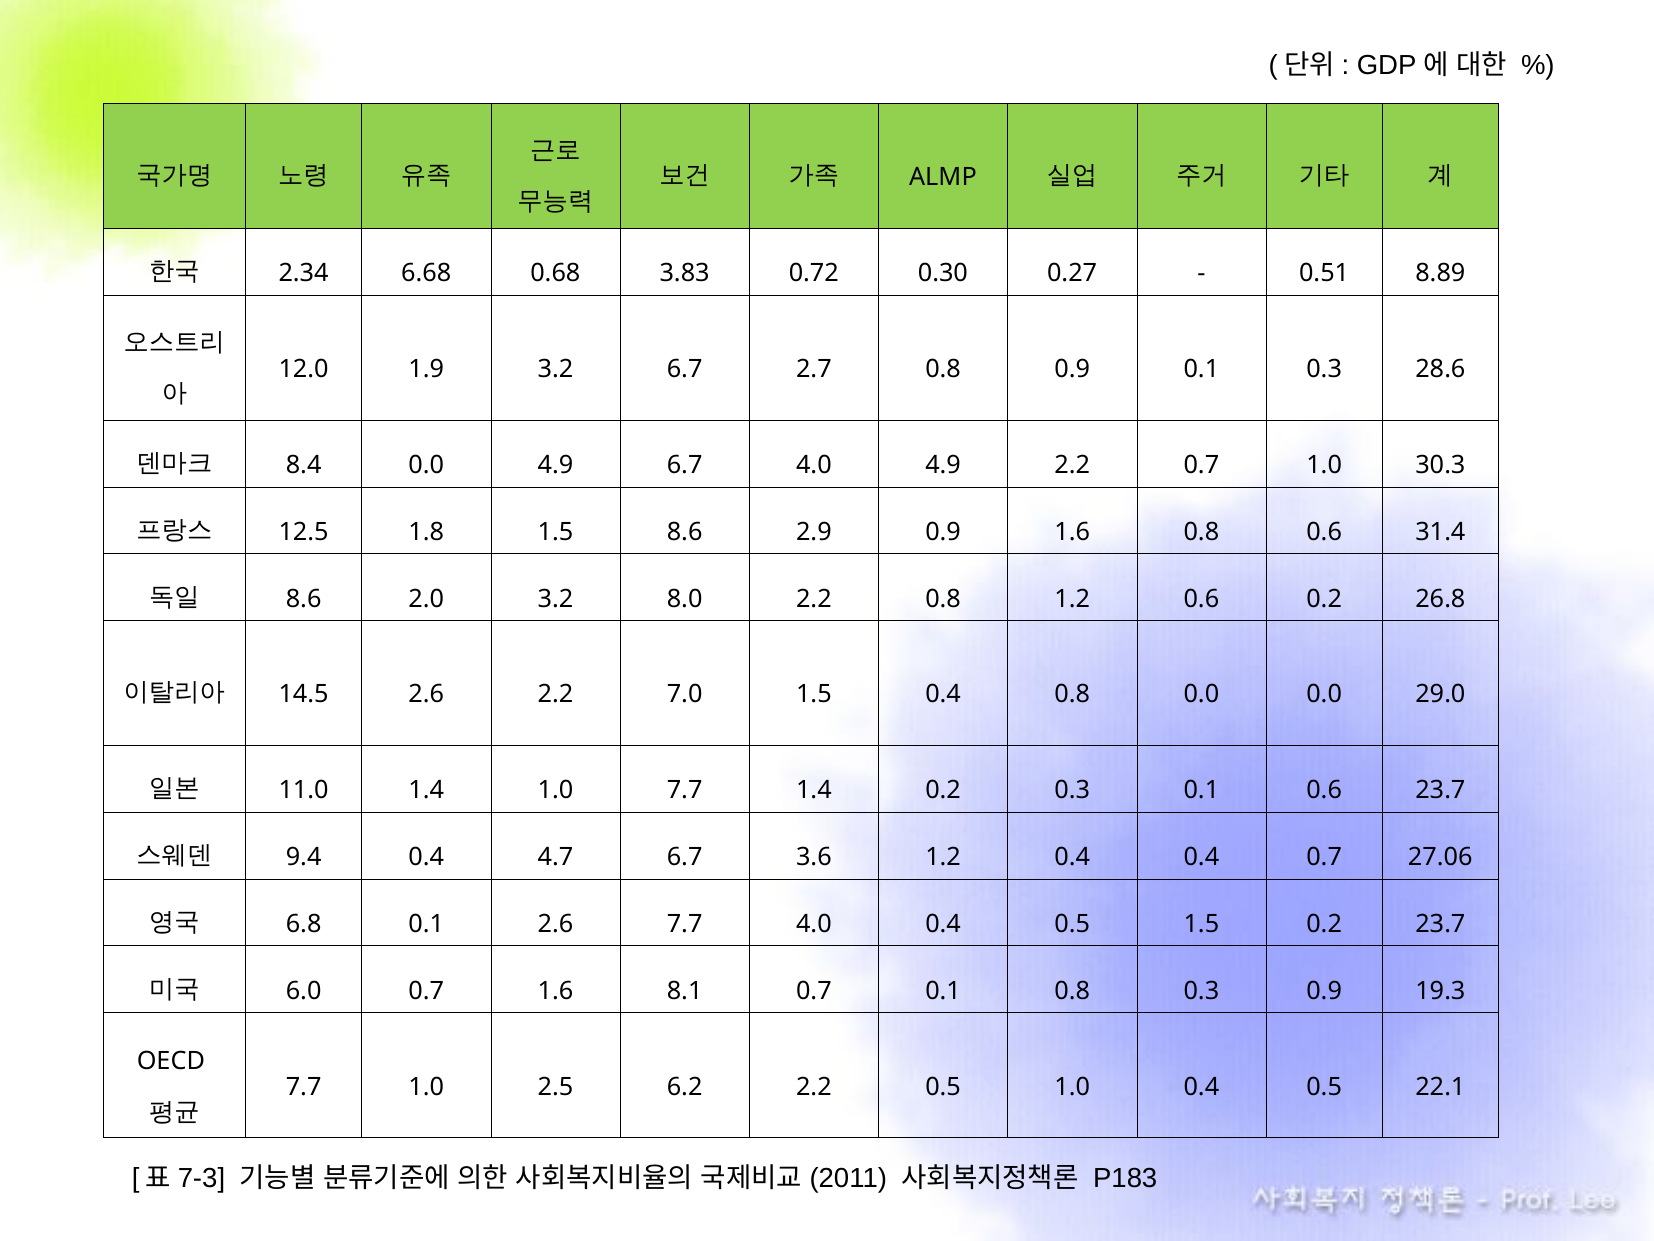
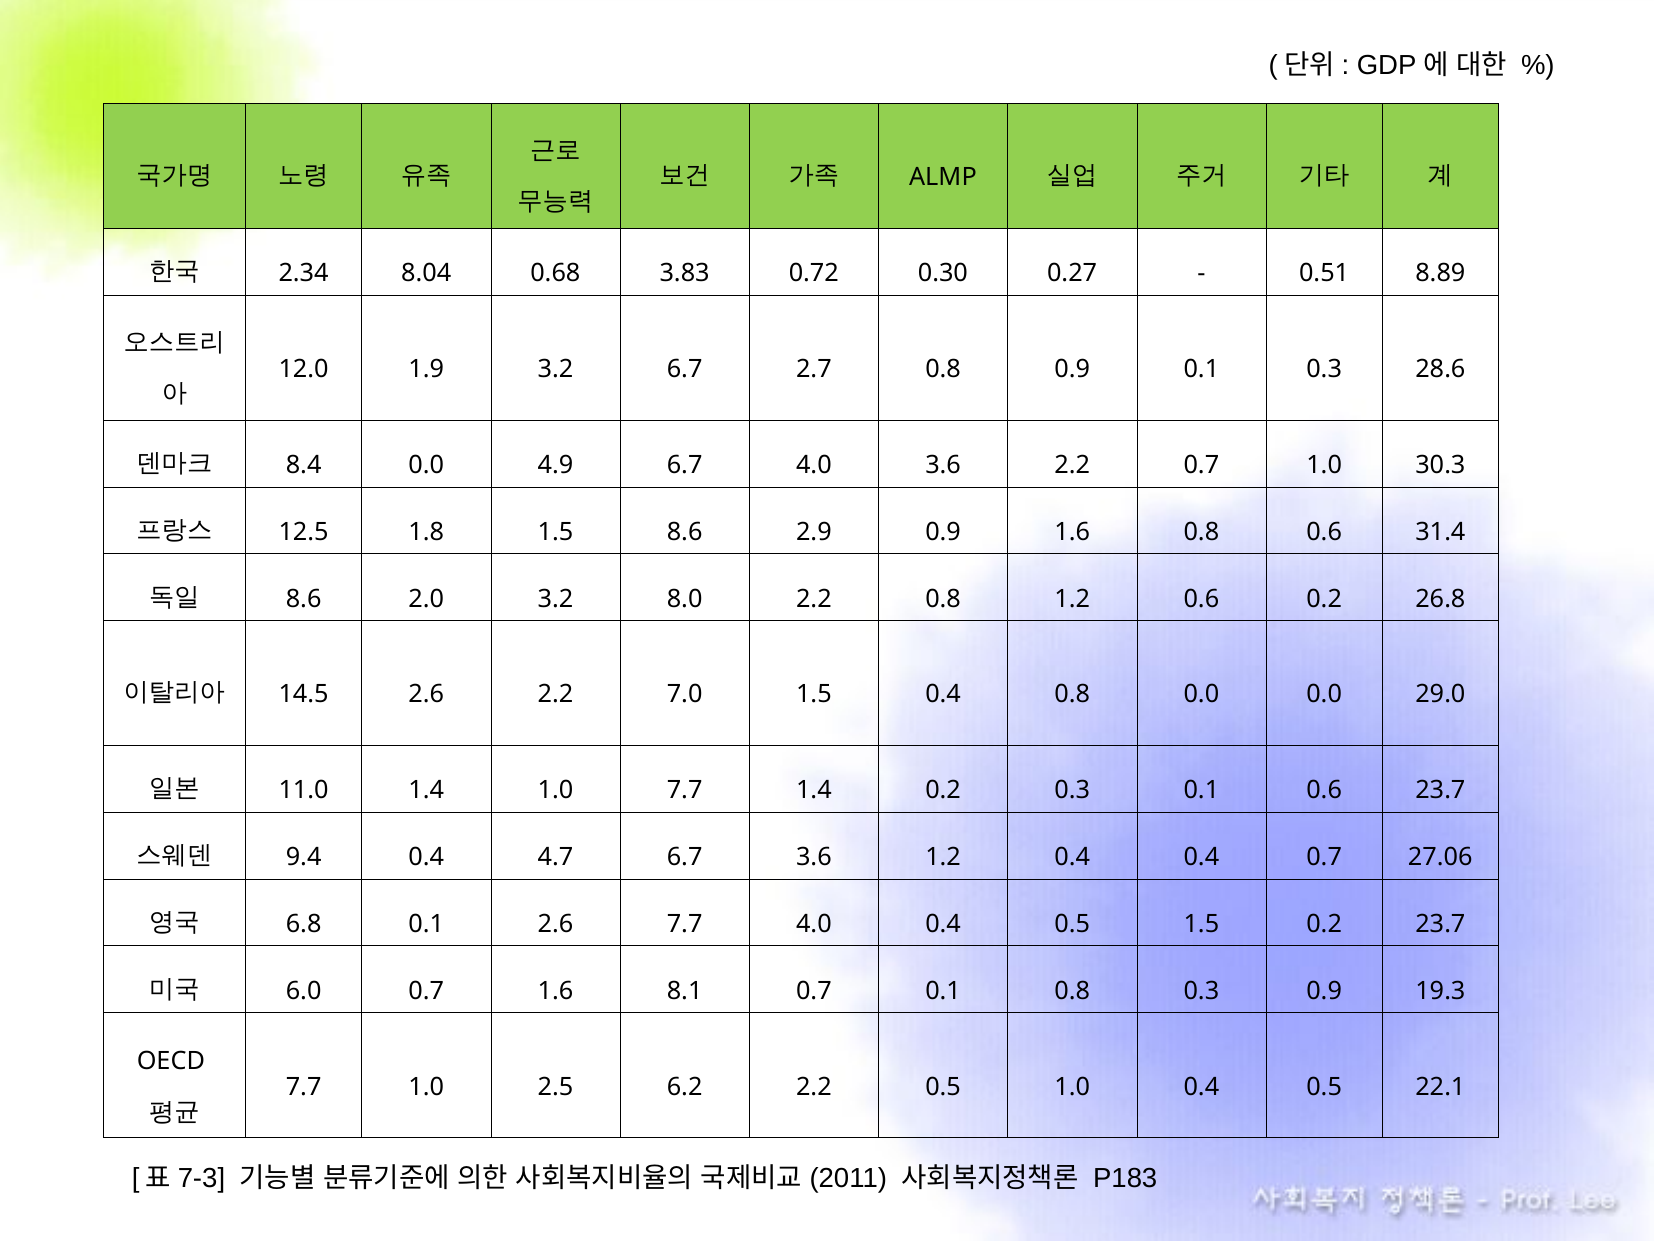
6.68: 6.68 -> 8.04
4.0 4.9: 4.9 -> 3.6
